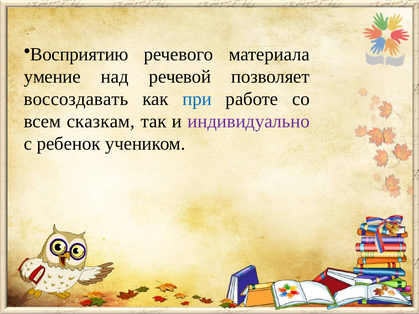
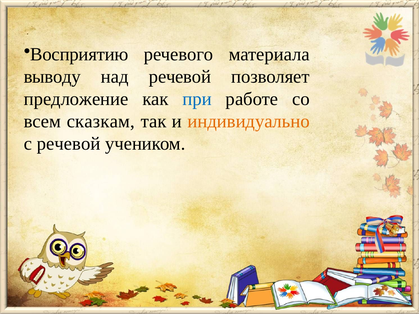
умение: умение -> выводу
воссоздавать: воссоздавать -> предложение
индивидуально colour: purple -> orange
с ребенок: ребенок -> речевой
